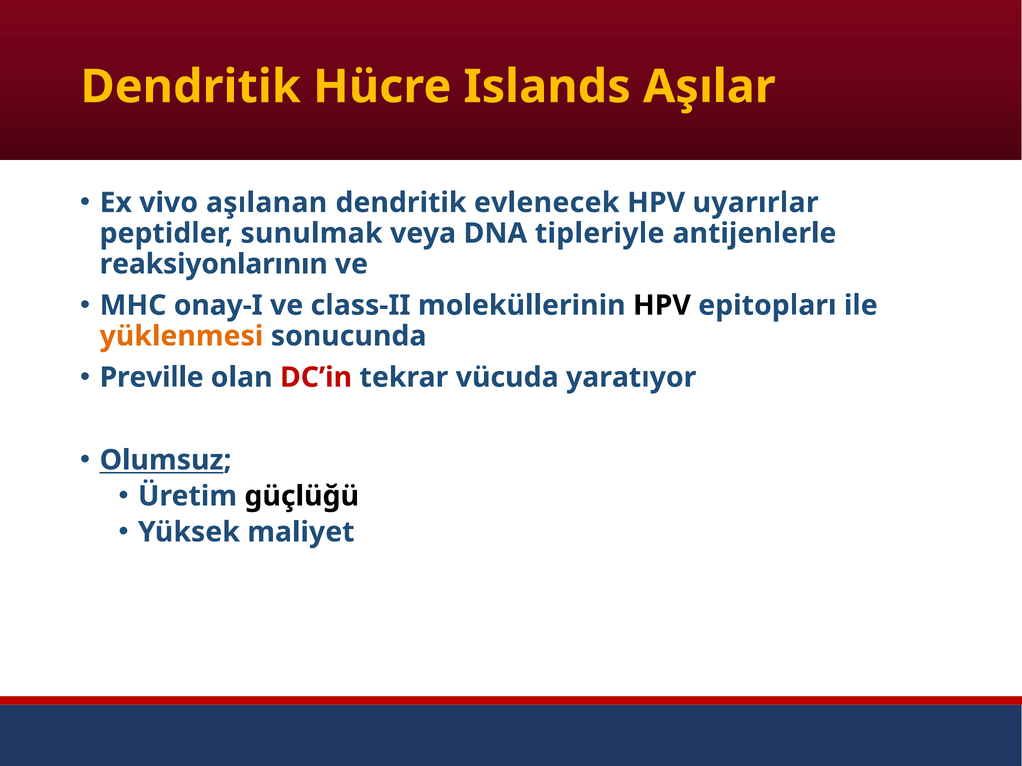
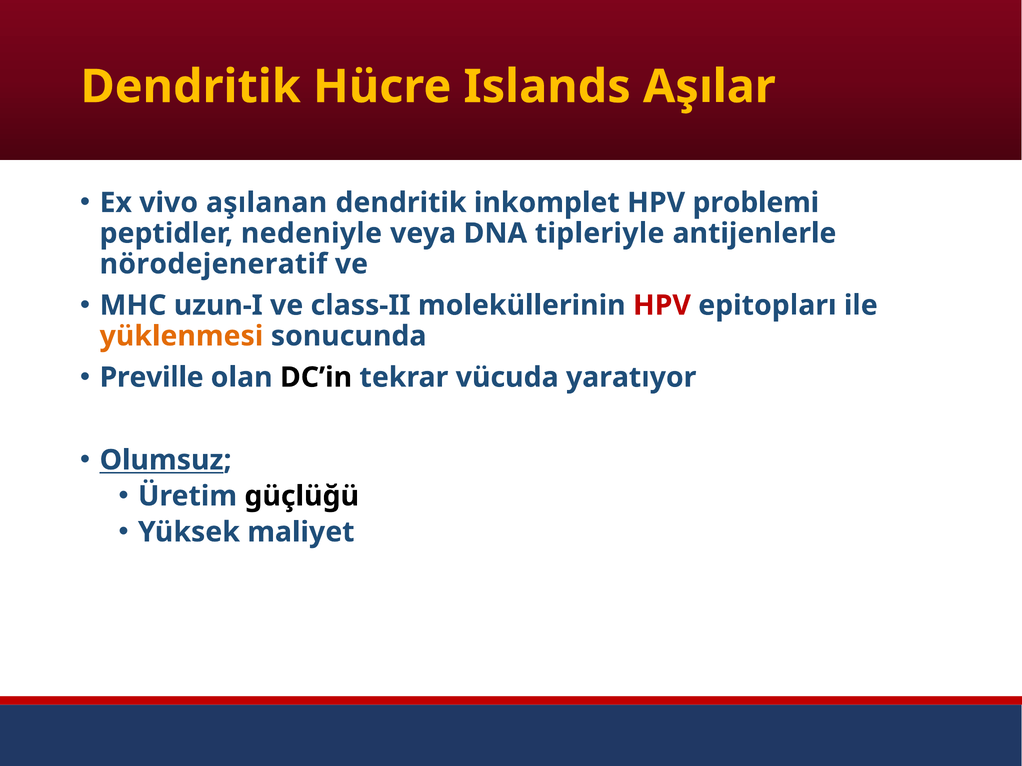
evlenecek: evlenecek -> inkomplet
uyarırlar: uyarırlar -> problemi
sunulmak: sunulmak -> nedeniyle
reaksiyonlarının: reaksiyonlarının -> nörodejeneratif
onay-I: onay-I -> uzun-I
HPV at (662, 306) colour: black -> red
DC’in colour: red -> black
